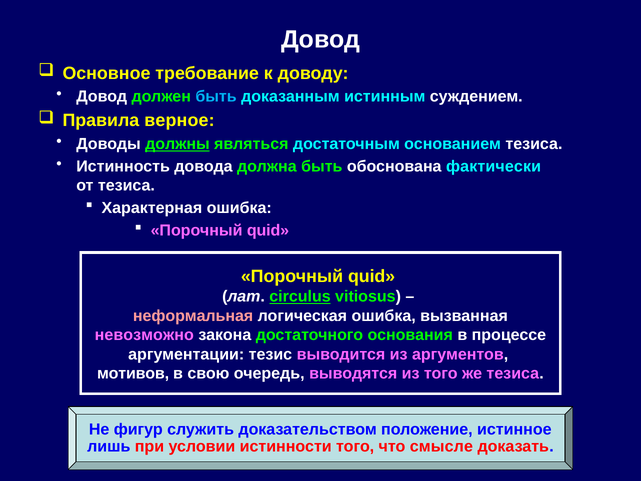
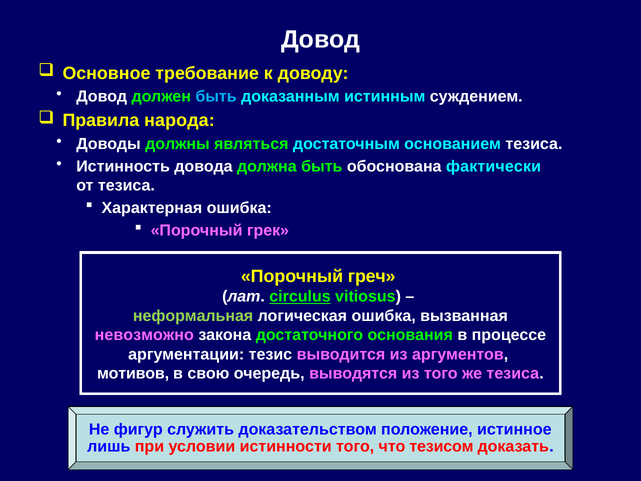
верное: верное -> народа
должны underline: present -> none
quid at (268, 230): quid -> грек
quid at (372, 276): quid -> греч
неформальная colour: pink -> light green
смысле: смысле -> тезисом
